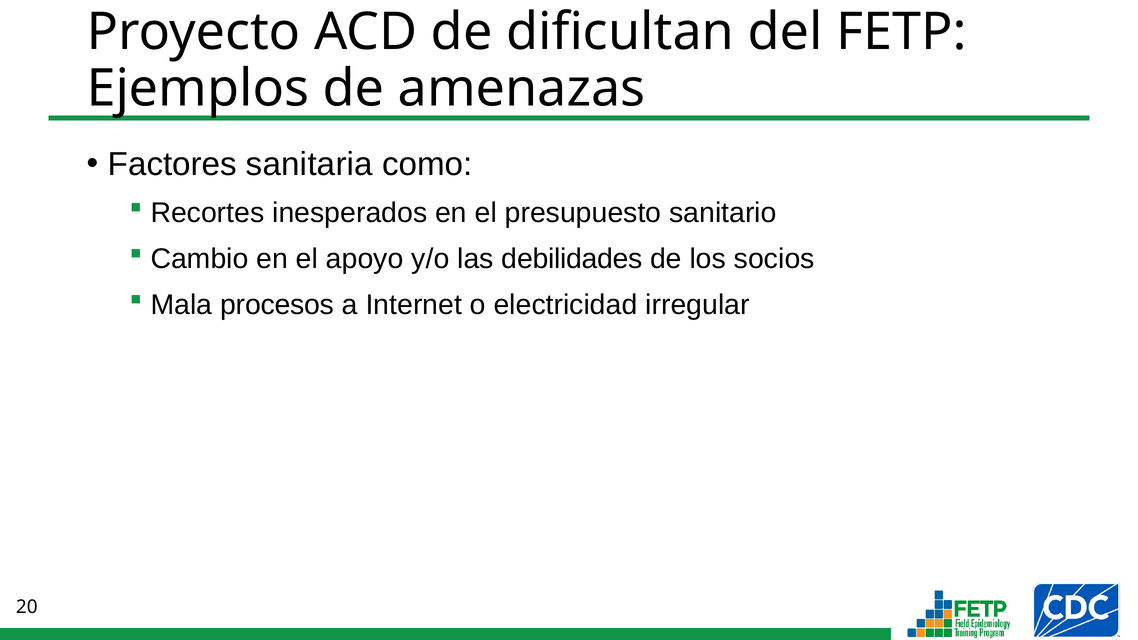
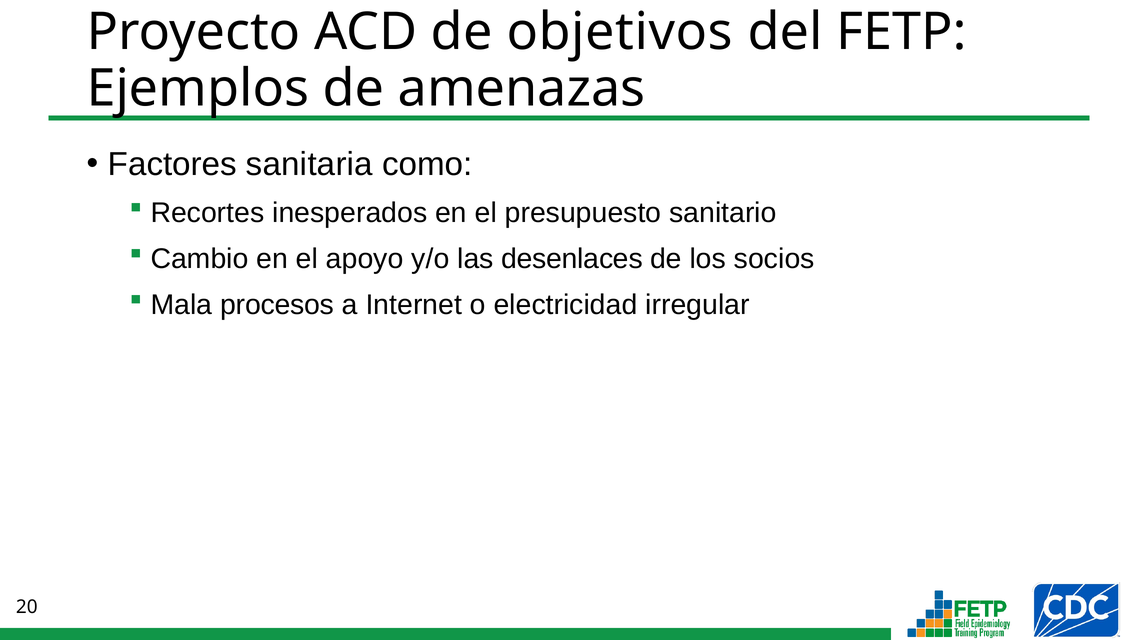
dificultan: dificultan -> objetivos
debilidades: debilidades -> desenlaces
